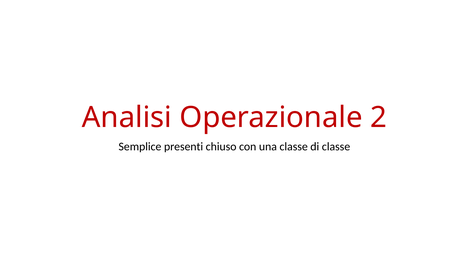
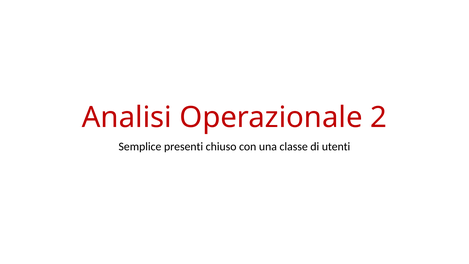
di classe: classe -> utenti
